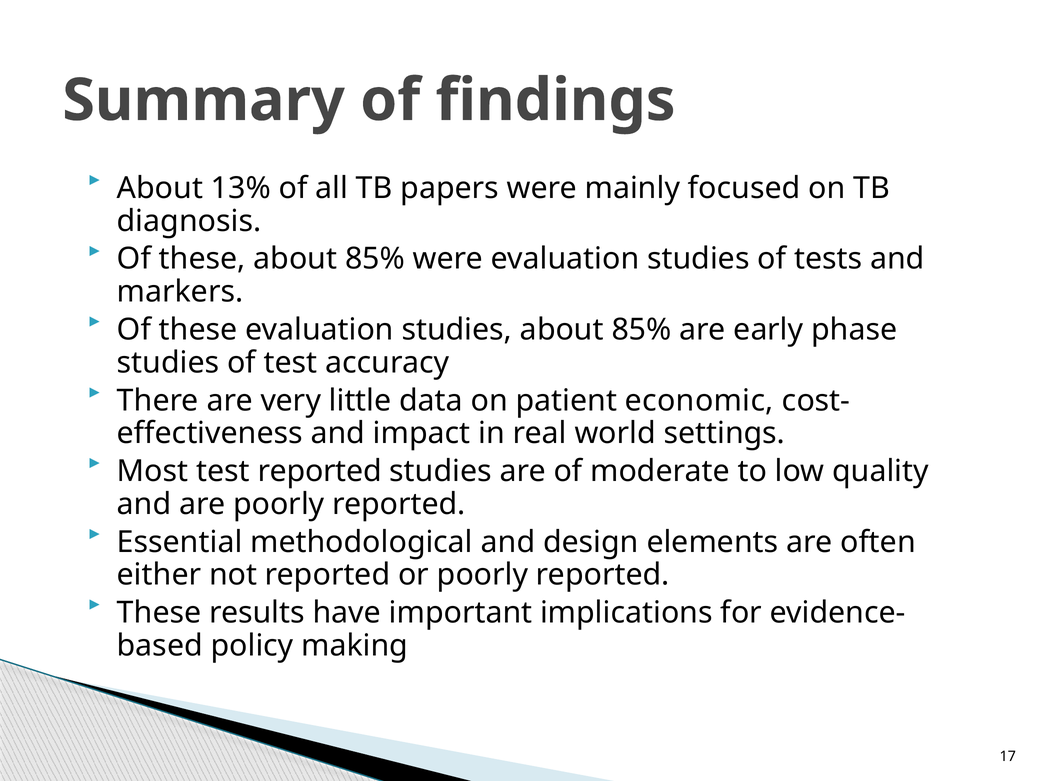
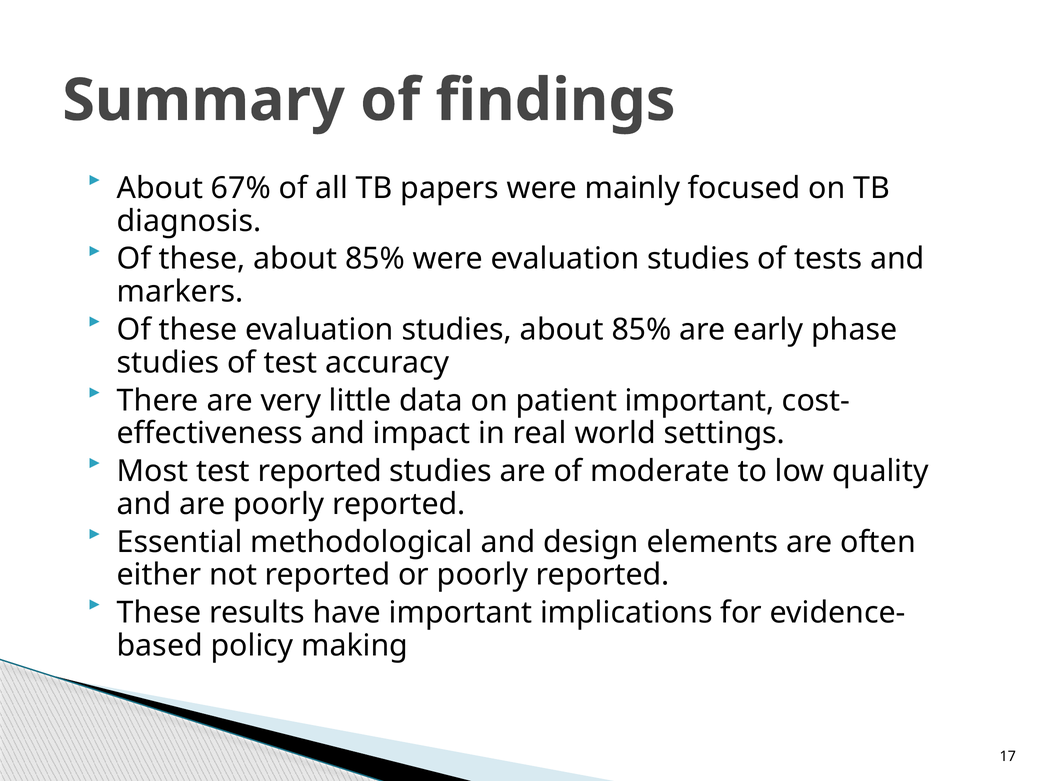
13%: 13% -> 67%
patient economic: economic -> important
